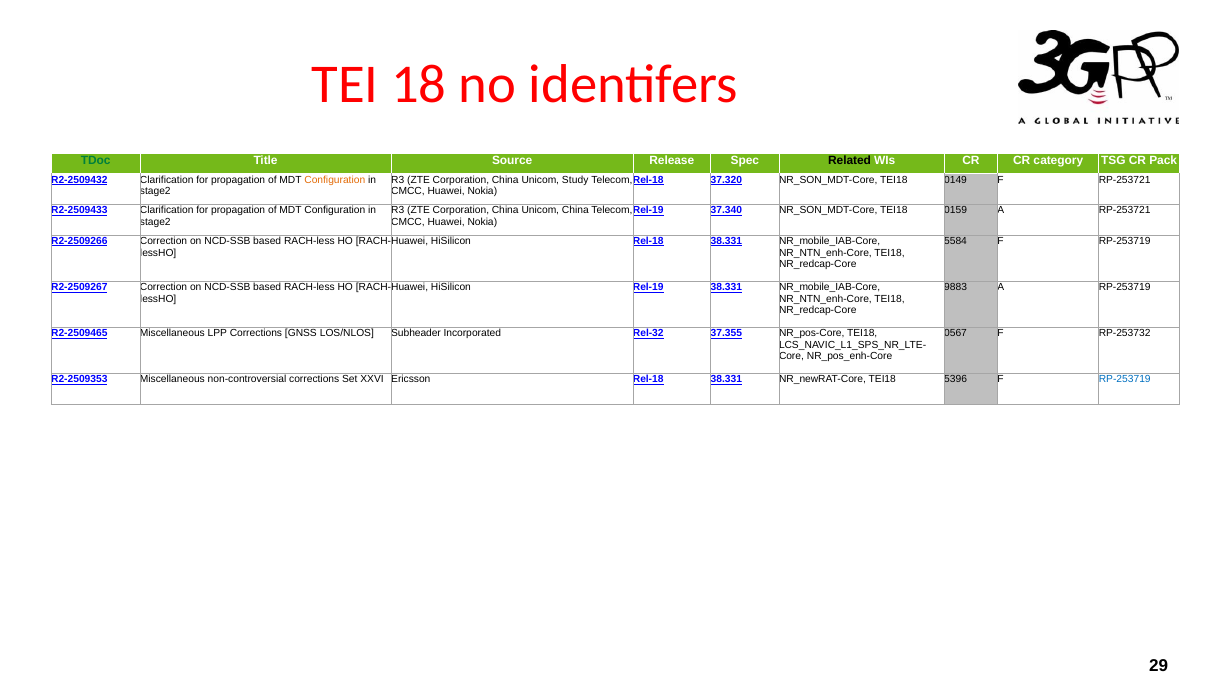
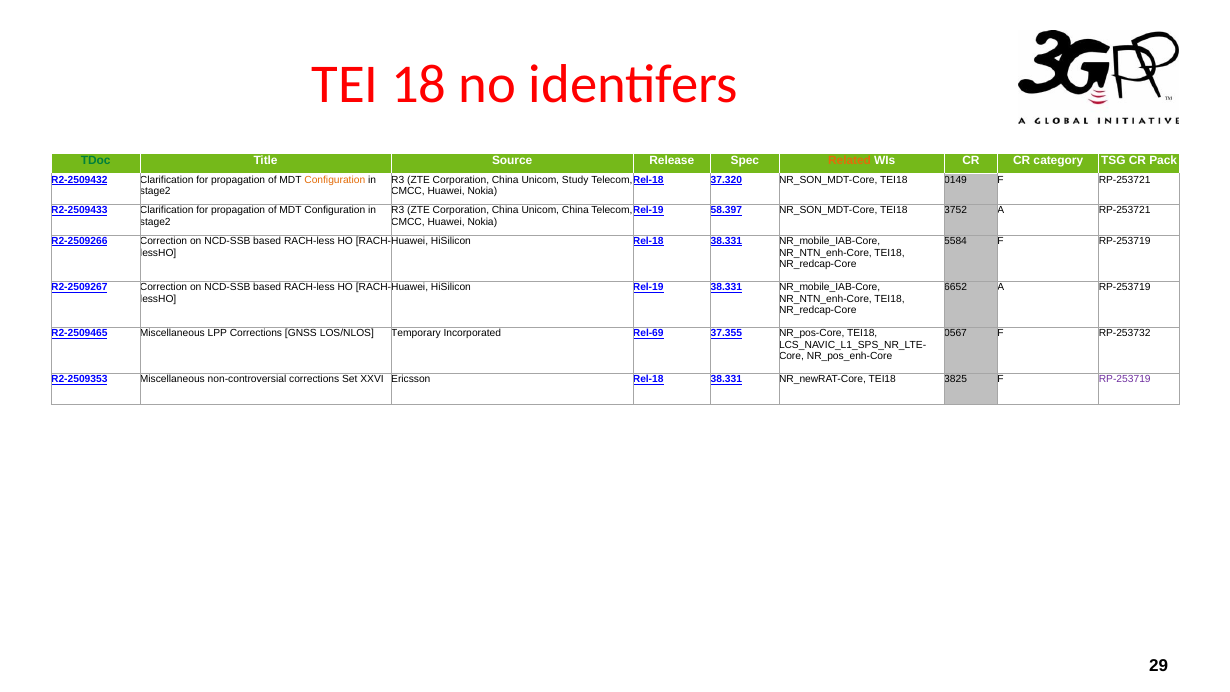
Related colour: black -> orange
37.340: 37.340 -> 58.397
0159: 0159 -> 3752
9883: 9883 -> 6652
Subheader: Subheader -> Temporary
Rel-32: Rel-32 -> Rel-69
5396: 5396 -> 3825
RP-253719 at (1125, 379) colour: blue -> purple
